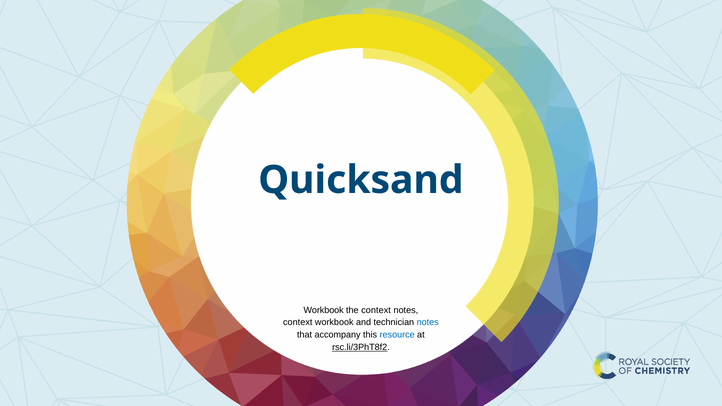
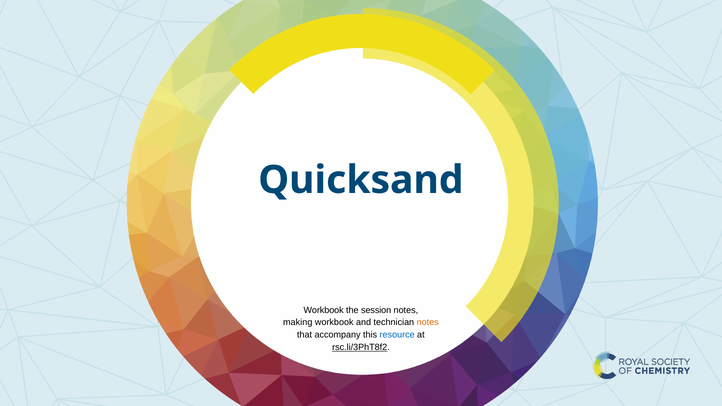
the context: context -> session
context at (298, 322): context -> making
notes at (428, 322) colour: blue -> orange
